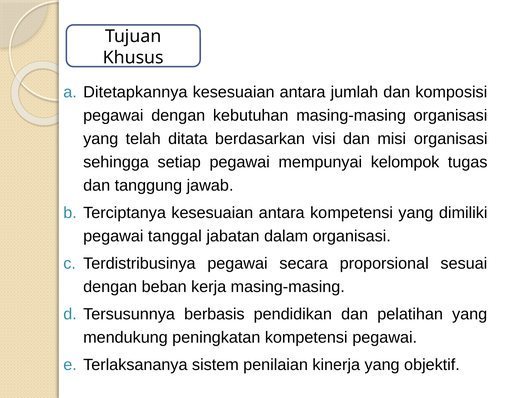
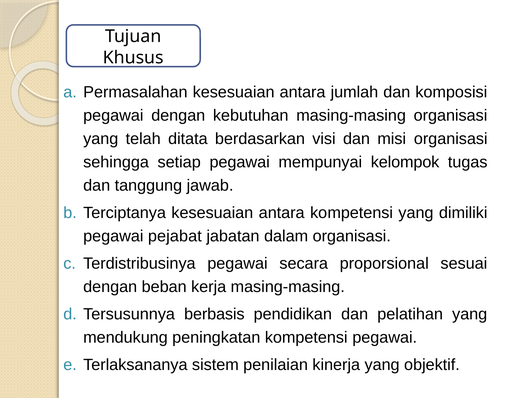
Ditetapkannya: Ditetapkannya -> Permasalahan
tanggal: tanggal -> pejabat
